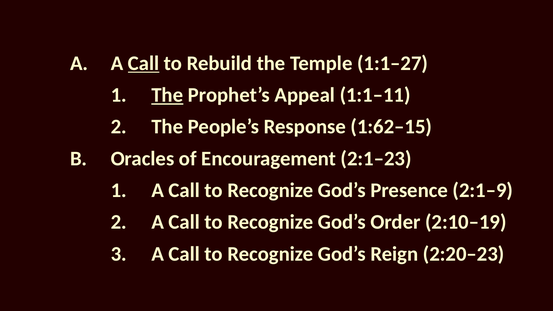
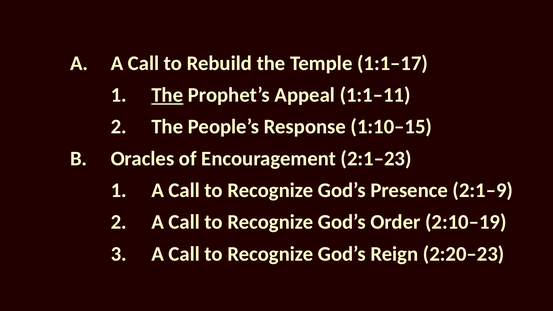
Call at (144, 63) underline: present -> none
1:1–27: 1:1–27 -> 1:1–17
1:62–15: 1:62–15 -> 1:10–15
